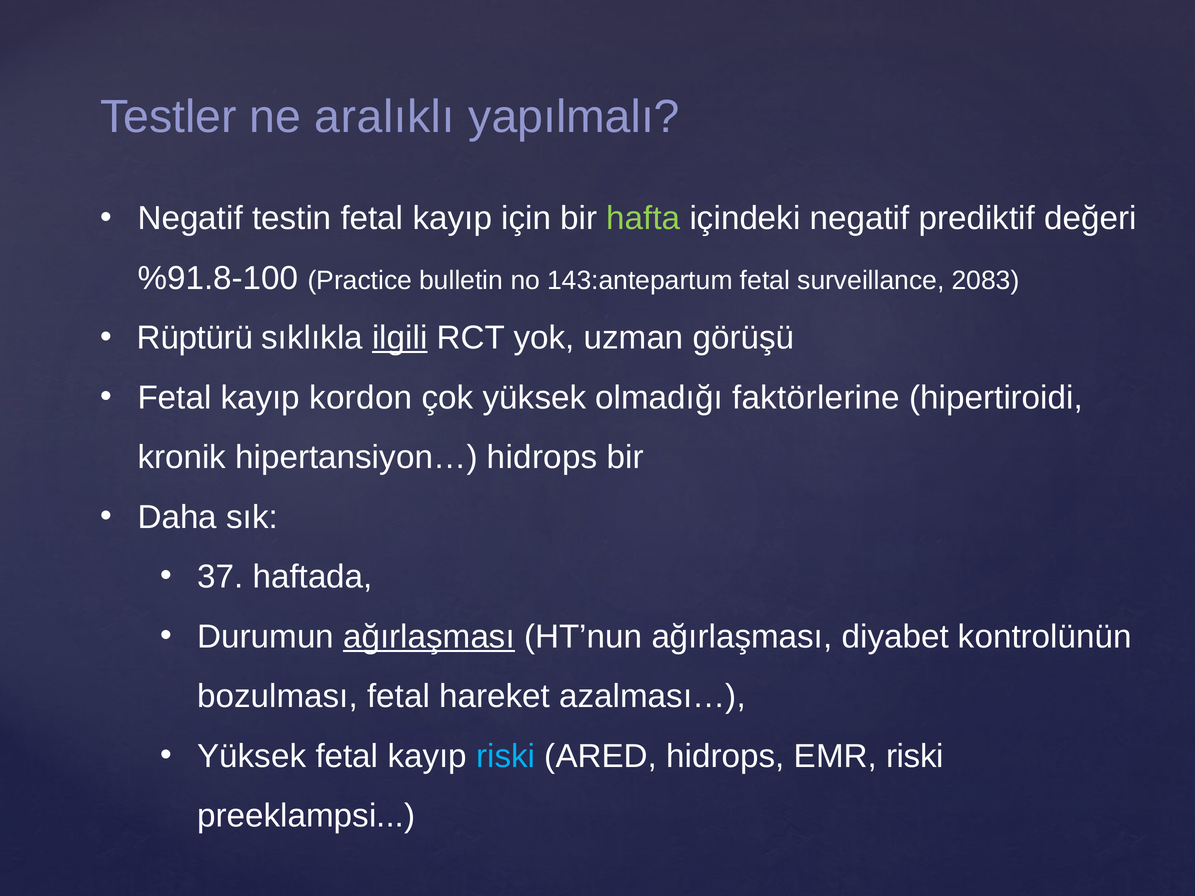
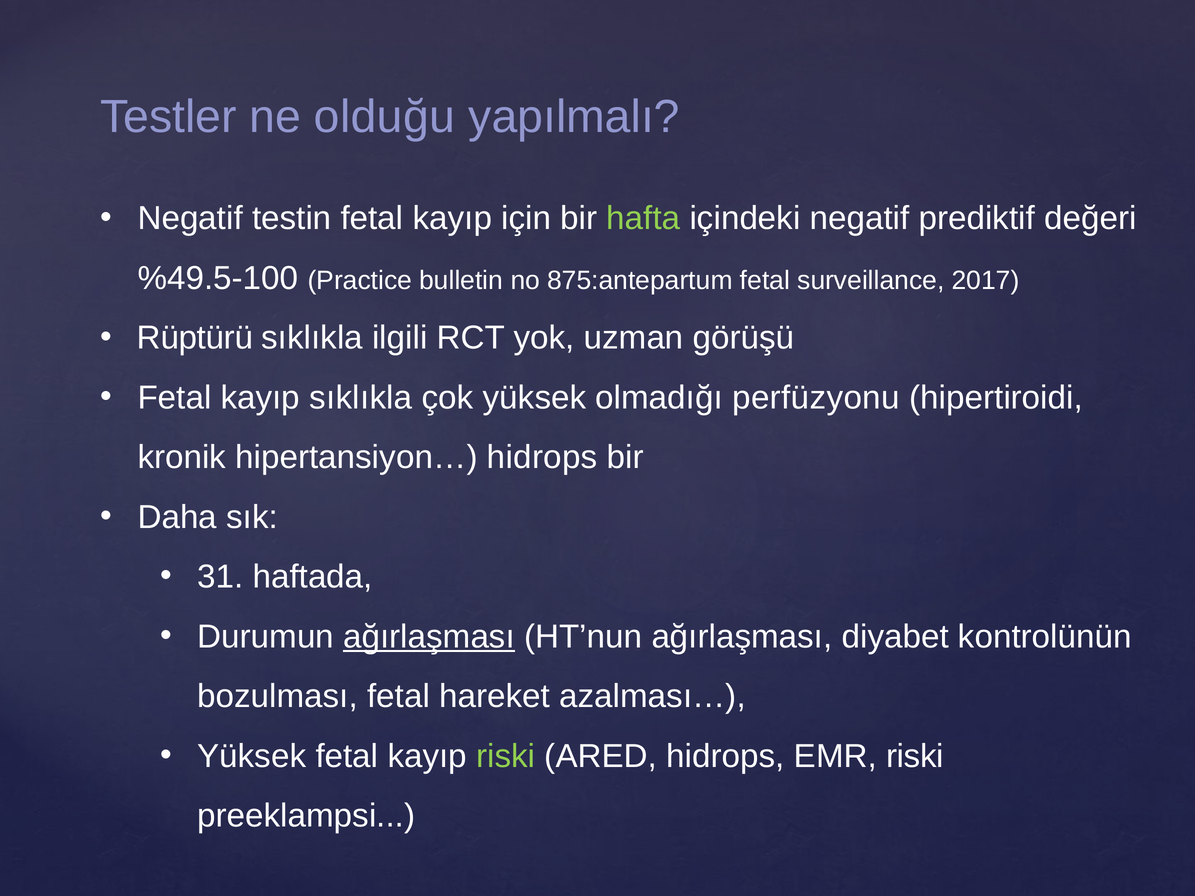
aralıklı: aralıklı -> olduğu
%91.8-100: %91.8-100 -> %49.5-100
143:antepartum: 143:antepartum -> 875:antepartum
2083: 2083 -> 2017
ilgili underline: present -> none
kayıp kordon: kordon -> sıklıkla
faktörlerine: faktörlerine -> perfüzyonu
37: 37 -> 31
riski at (506, 756) colour: light blue -> light green
